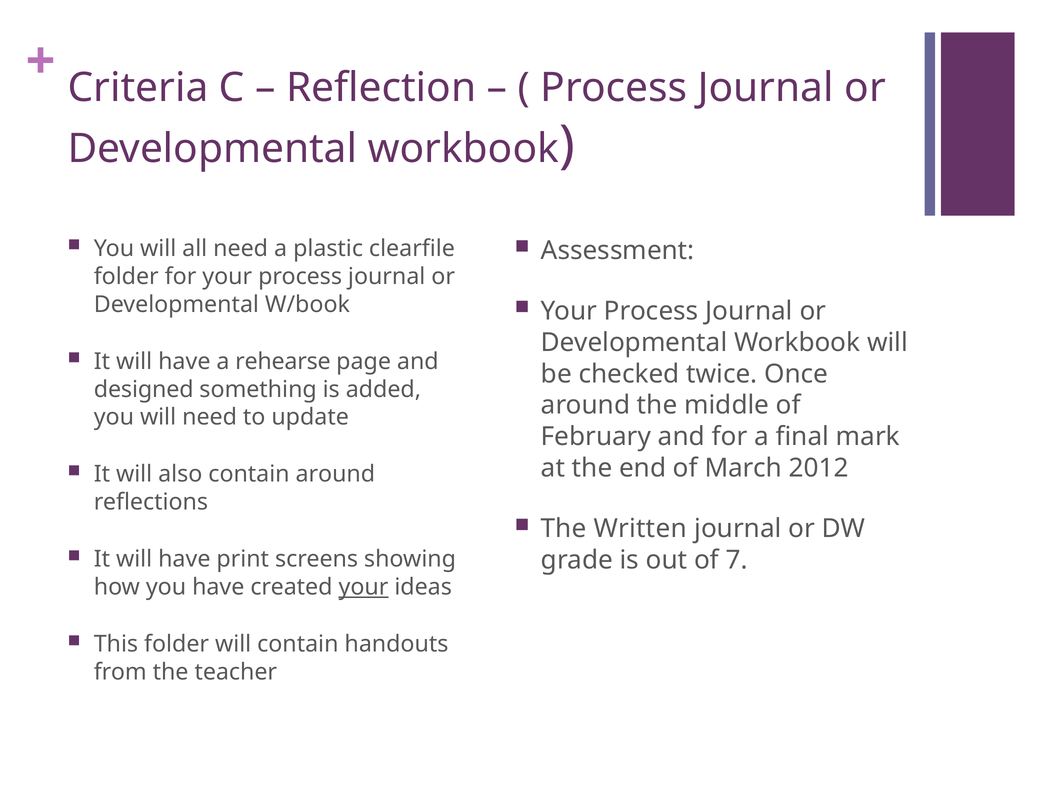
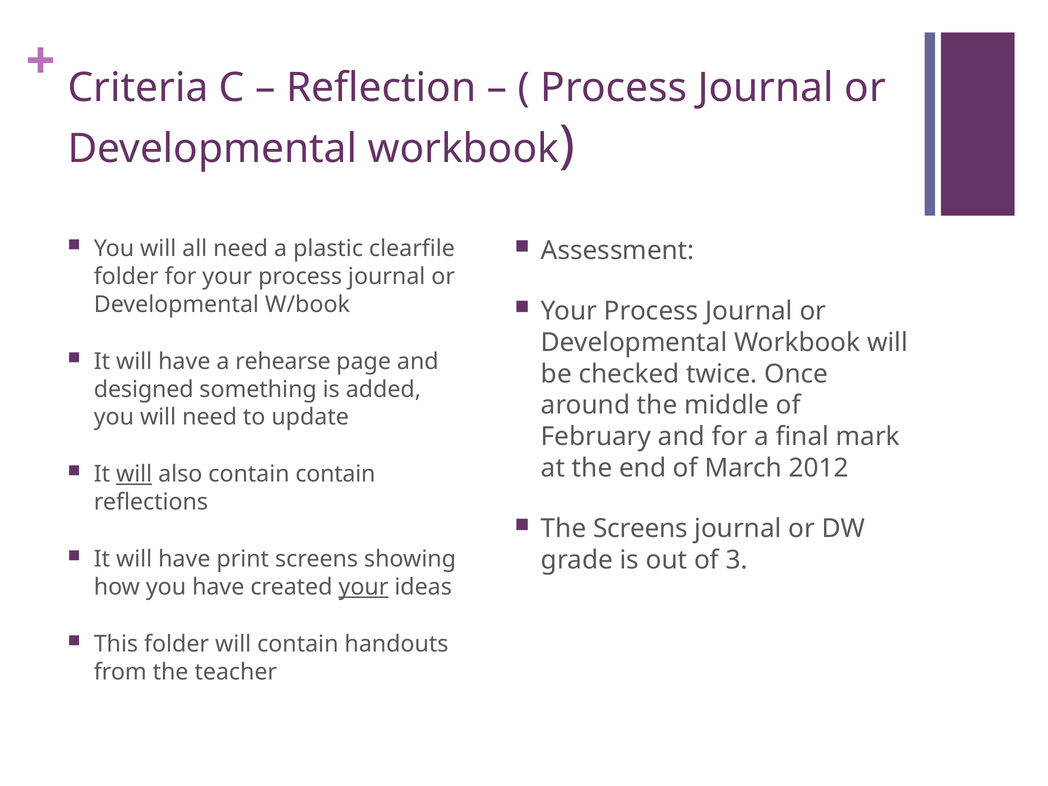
will at (134, 474) underline: none -> present
contain around: around -> contain
The Written: Written -> Screens
7: 7 -> 3
